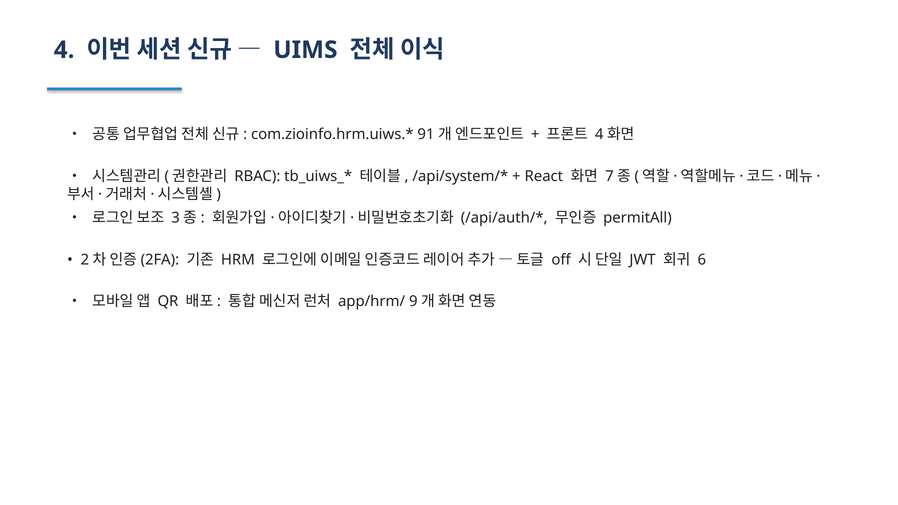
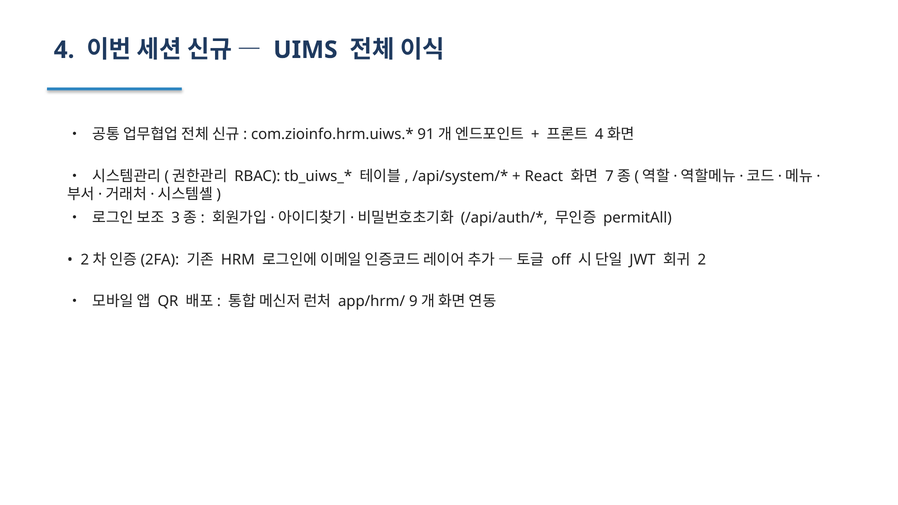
6: 6 -> 2
